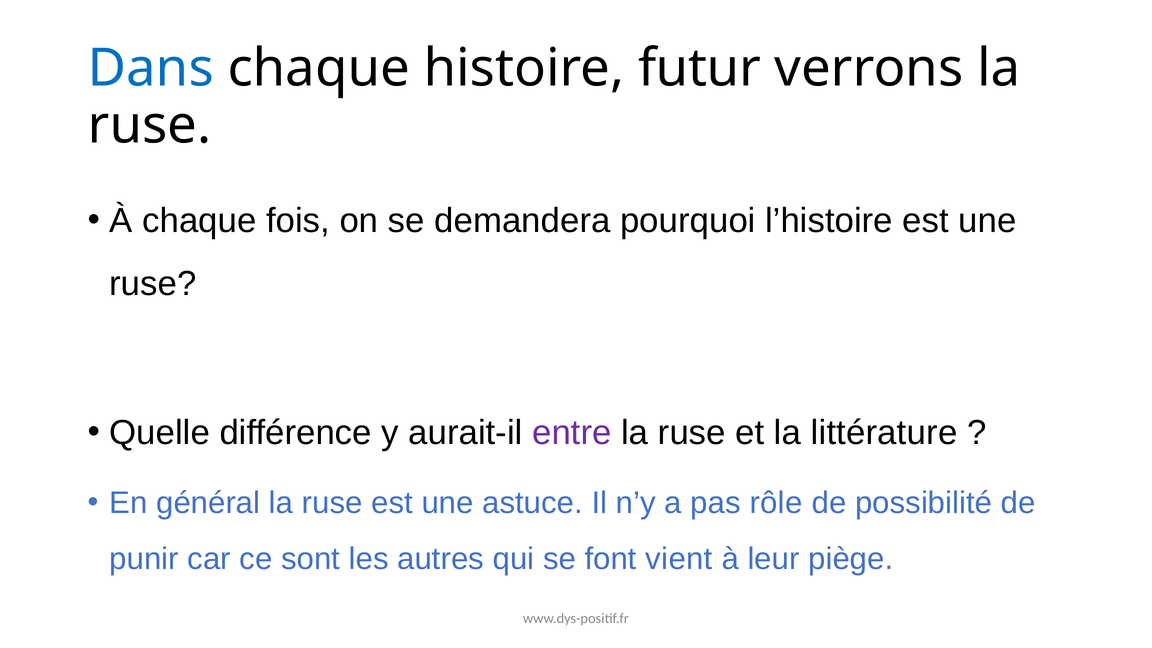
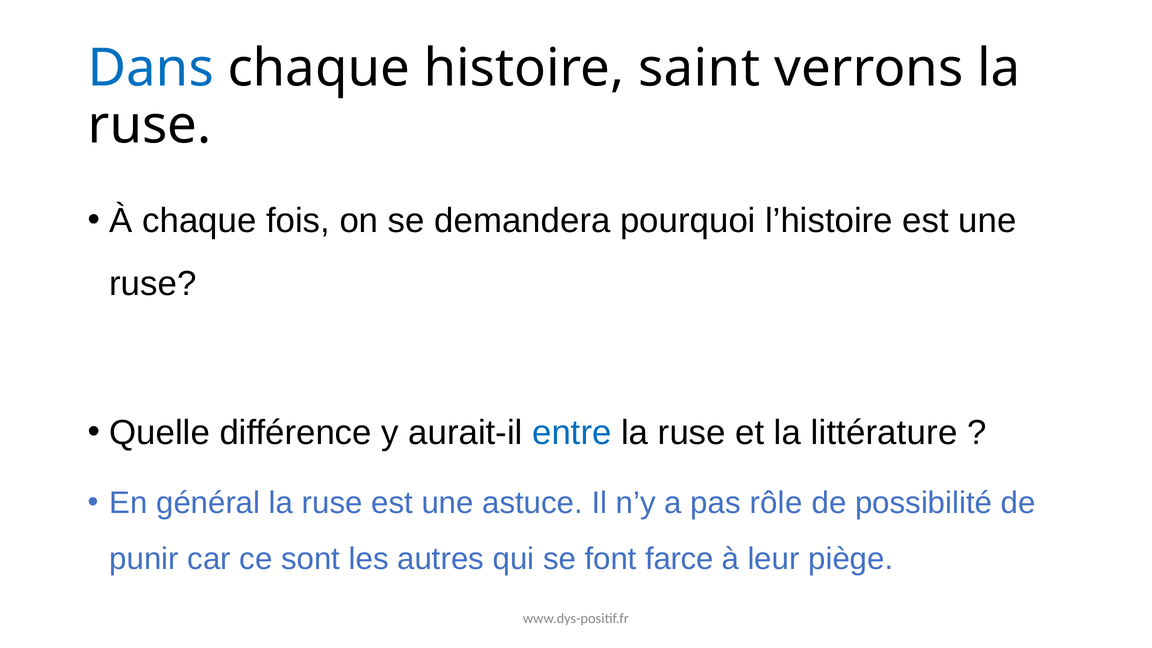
futur: futur -> saint
entre colour: purple -> blue
vient: vient -> farce
